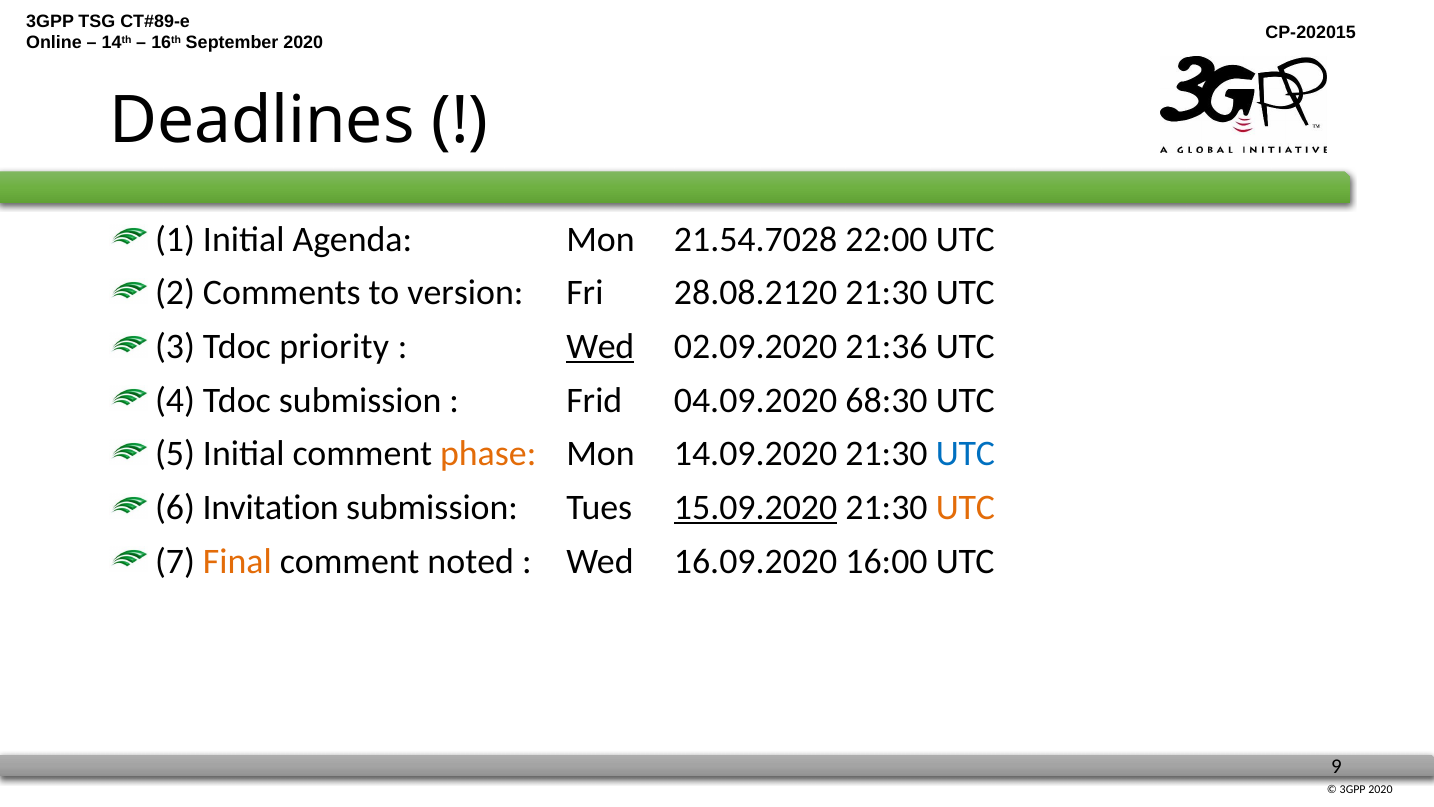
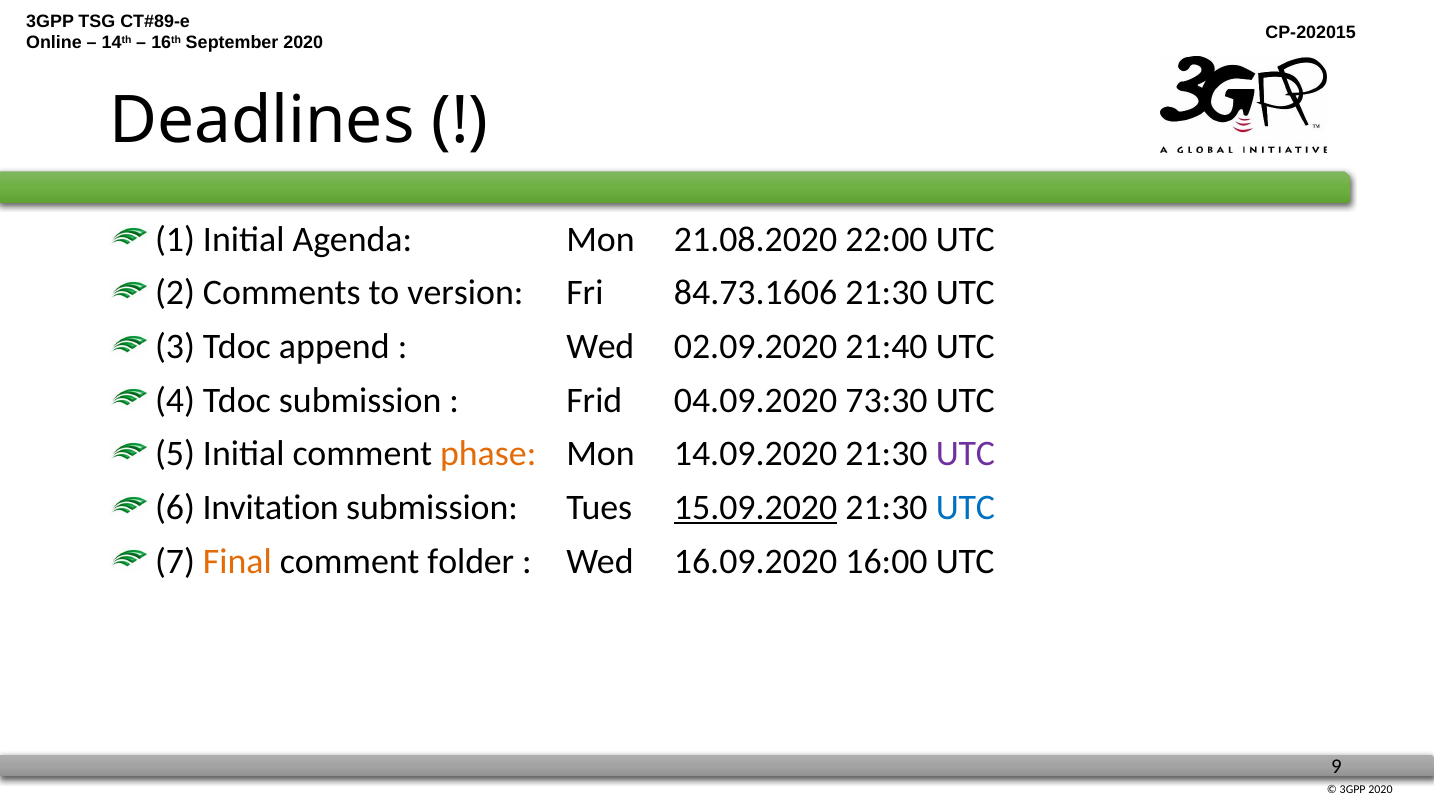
21.54.7028: 21.54.7028 -> 21.08.2020
28.08.2120: 28.08.2120 -> 84.73.1606
priority: priority -> append
Wed at (600, 347) underline: present -> none
21:36: 21:36 -> 21:40
68:30: 68:30 -> 73:30
UTC at (965, 454) colour: blue -> purple
UTC at (965, 507) colour: orange -> blue
noted: noted -> folder
